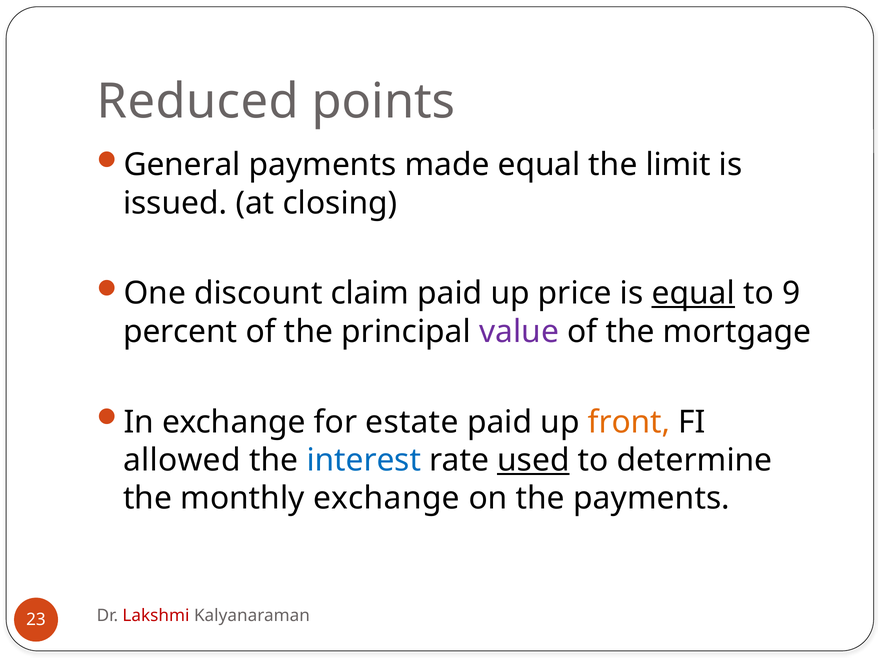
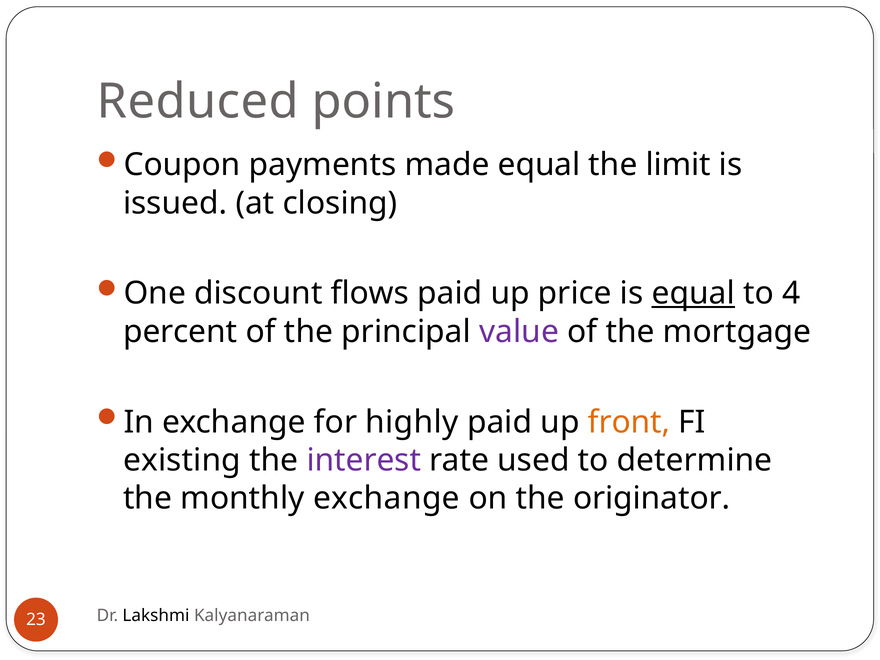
General: General -> Coupon
claim: claim -> flows
9: 9 -> 4
estate: estate -> highly
allowed: allowed -> existing
interest colour: blue -> purple
used underline: present -> none
the payments: payments -> originator
Lakshmi colour: red -> black
